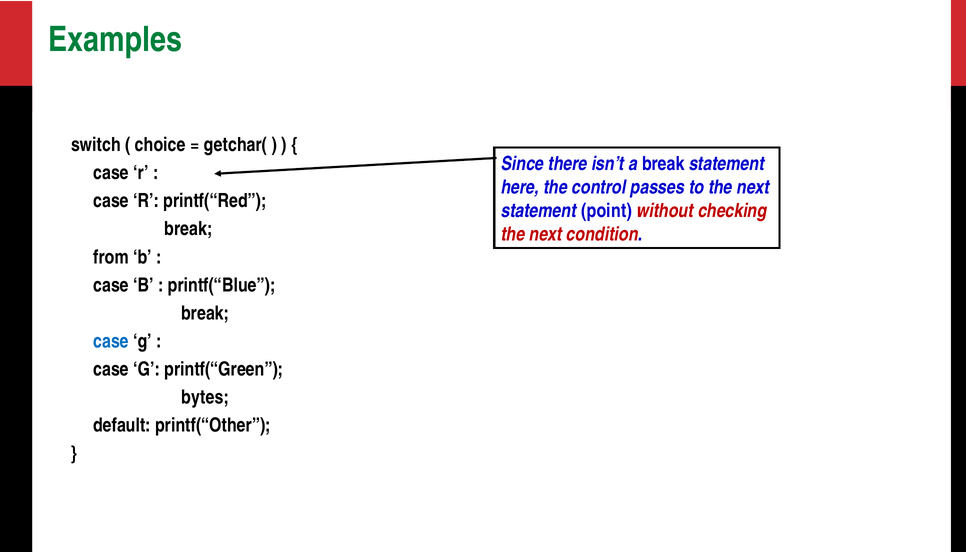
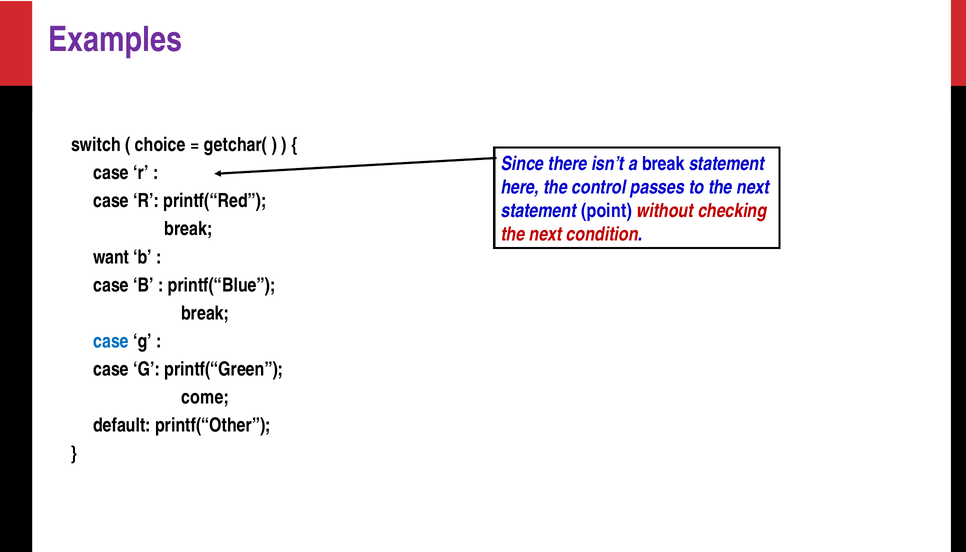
Examples colour: green -> purple
from: from -> want
bytes: bytes -> come
